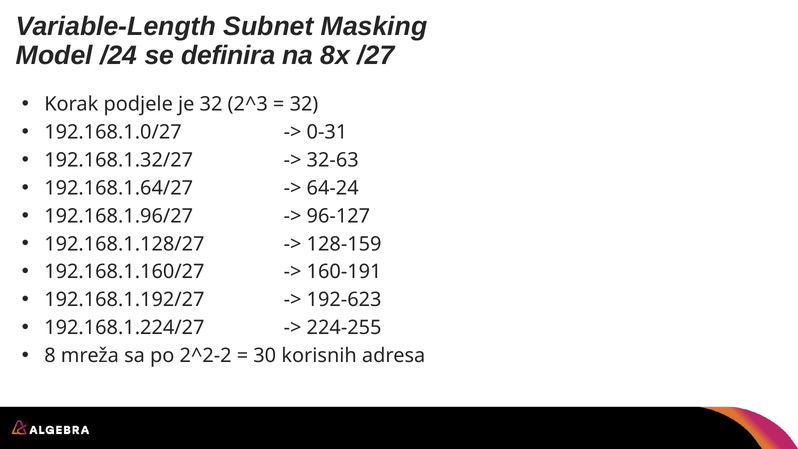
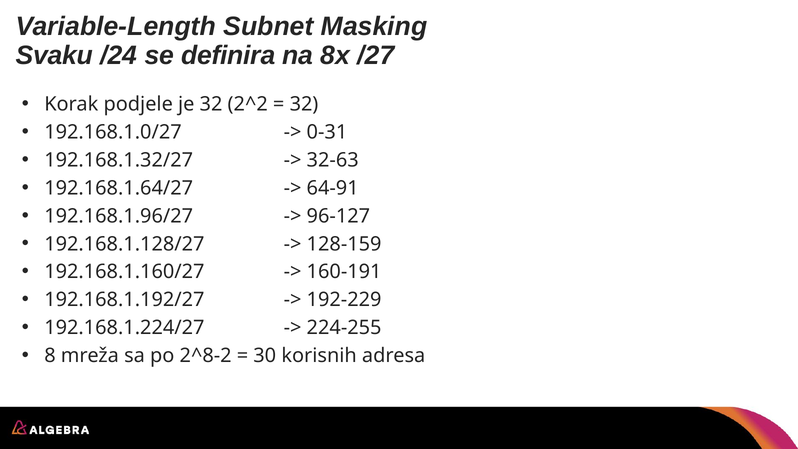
Model: Model -> Svaku
2^3: 2^3 -> 2^2
64-24: 64-24 -> 64-91
192-623: 192-623 -> 192-229
2^2-2: 2^2-2 -> 2^8-2
